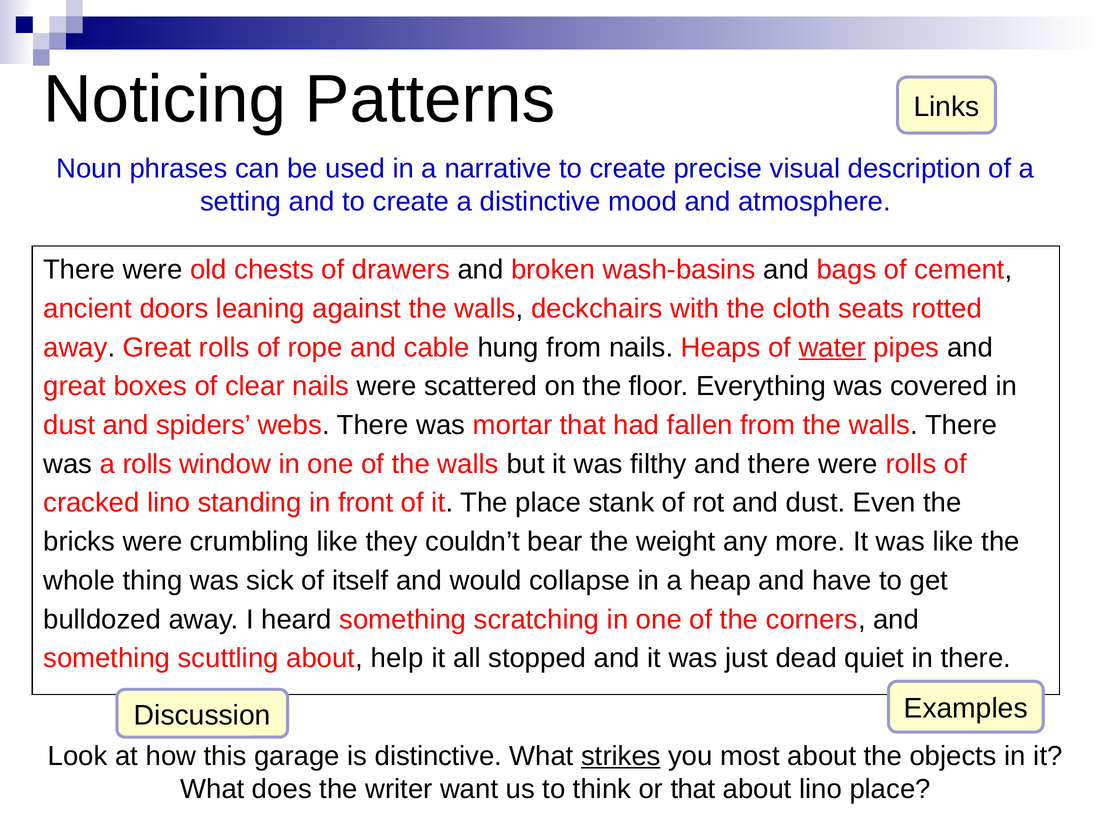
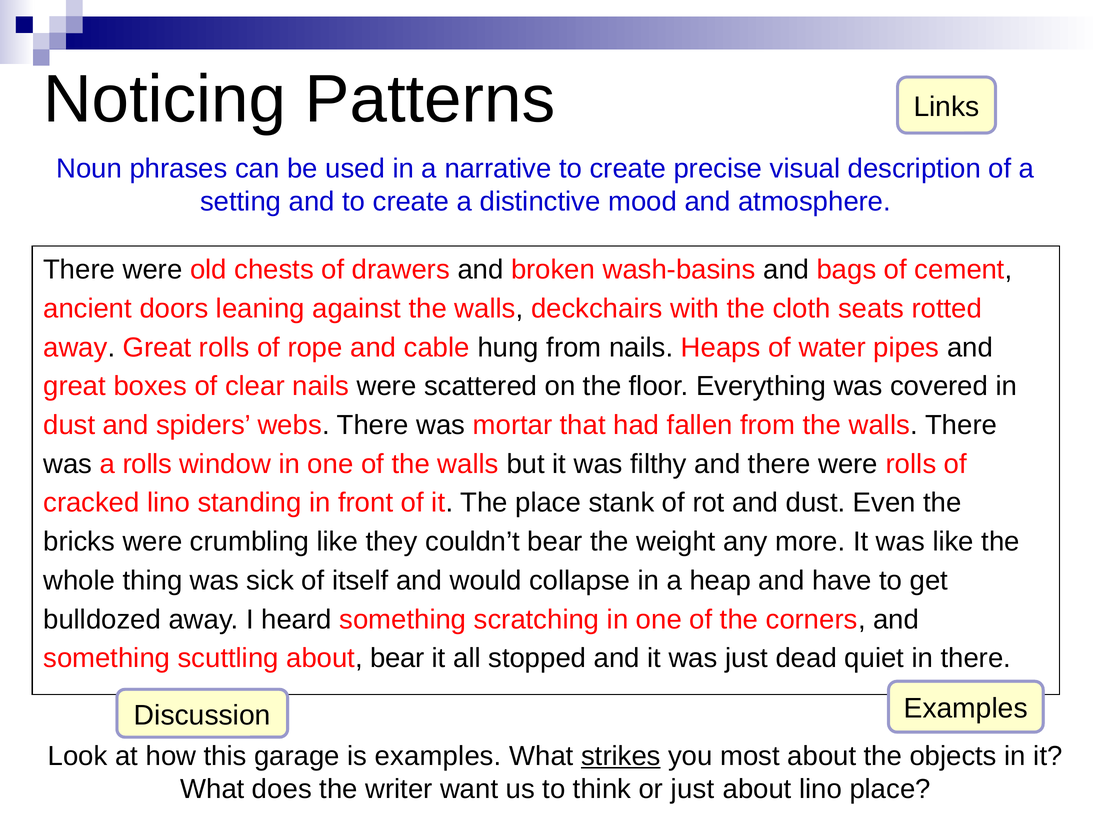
water underline: present -> none
about help: help -> bear
is distinctive: distinctive -> examples
or that: that -> just
